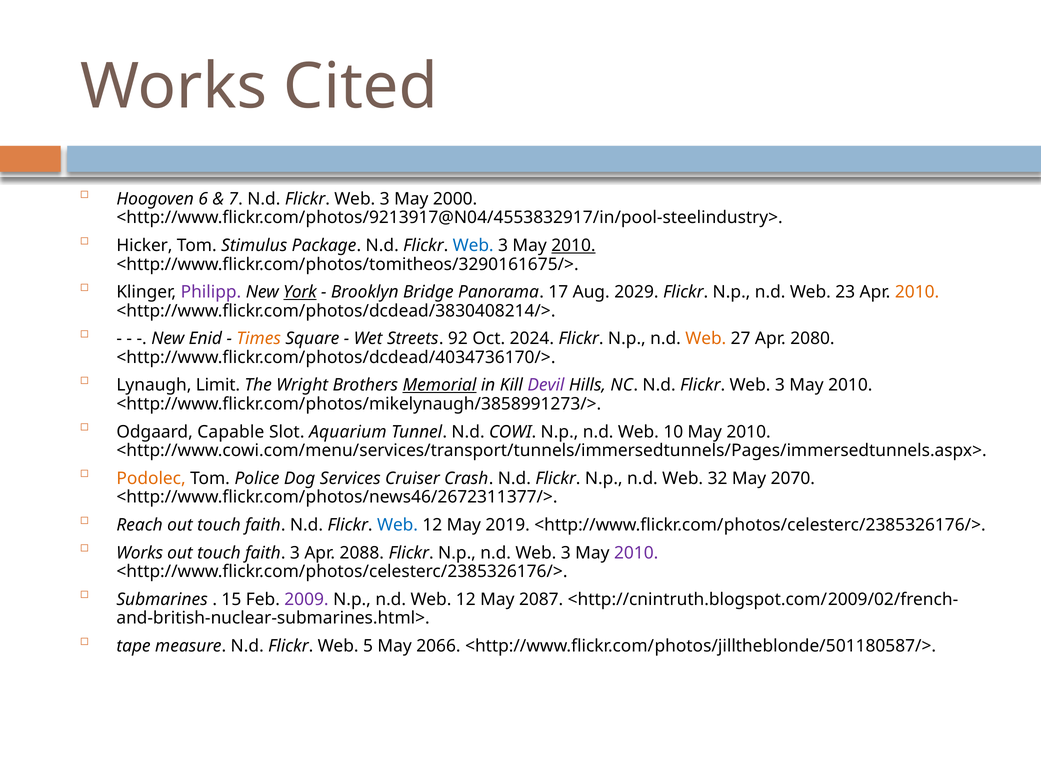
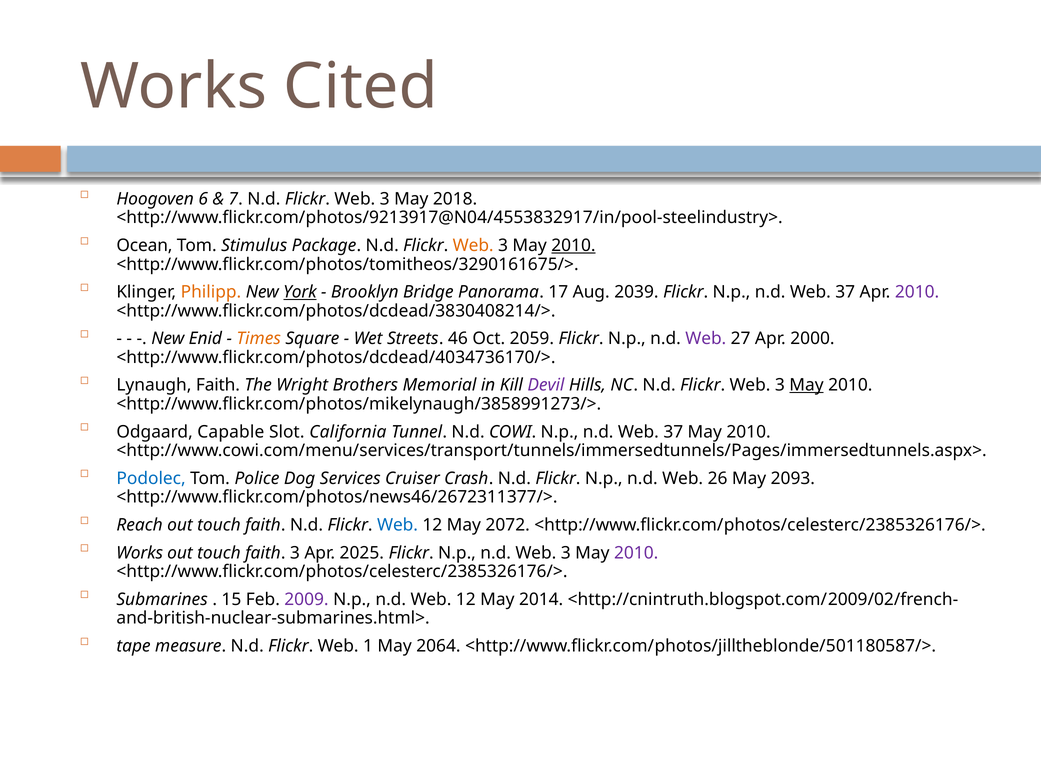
2000: 2000 -> 2018
Hicker: Hicker -> Ocean
Web at (473, 245) colour: blue -> orange
Philipp colour: purple -> orange
2029: 2029 -> 2039
23 at (845, 292): 23 -> 37
2010 at (917, 292) colour: orange -> purple
92: 92 -> 46
2024: 2024 -> 2059
Web at (706, 339) colour: orange -> purple
2080: 2080 -> 2000
Lynaugh Limit: Limit -> Faith
Memorial underline: present -> none
May at (807, 385) underline: none -> present
Aquarium: Aquarium -> California
10 at (673, 432): 10 -> 37
Podolec colour: orange -> blue
32: 32 -> 26
2070: 2070 -> 2093
2019: 2019 -> 2072
2088: 2088 -> 2025
2087: 2087 -> 2014
5: 5 -> 1
2066: 2066 -> 2064
